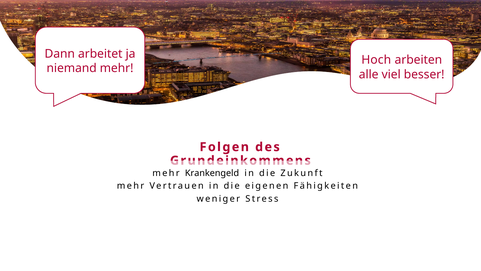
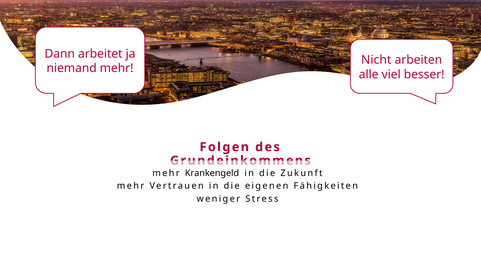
Hoch: Hoch -> Nicht
